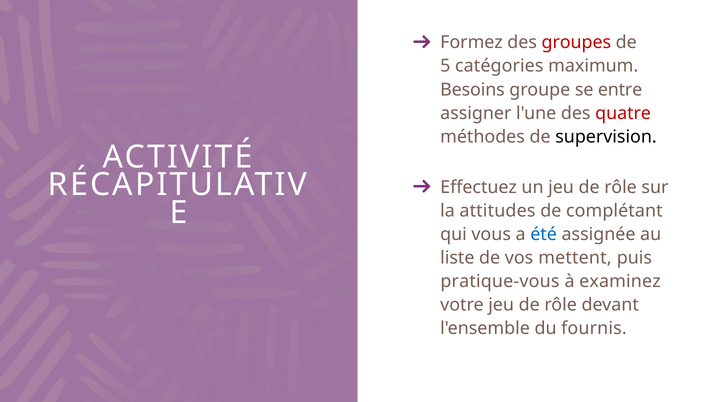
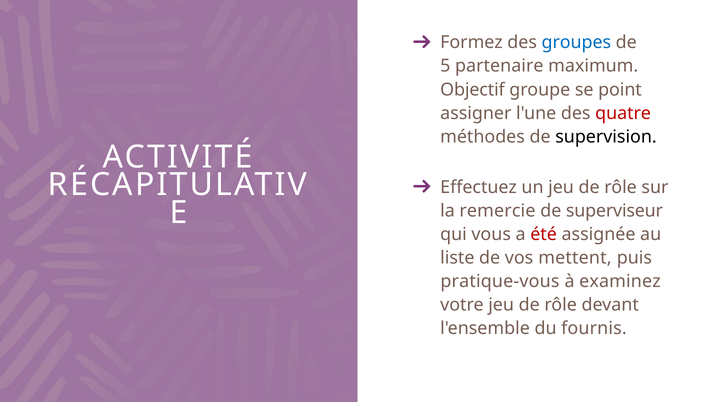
groupes colour: red -> blue
catégories: catégories -> partenaire
Besoins: Besoins -> Objectif
entre: entre -> point
attitudes: attitudes -> remercie
complétant: complétant -> superviseur
été colour: blue -> red
